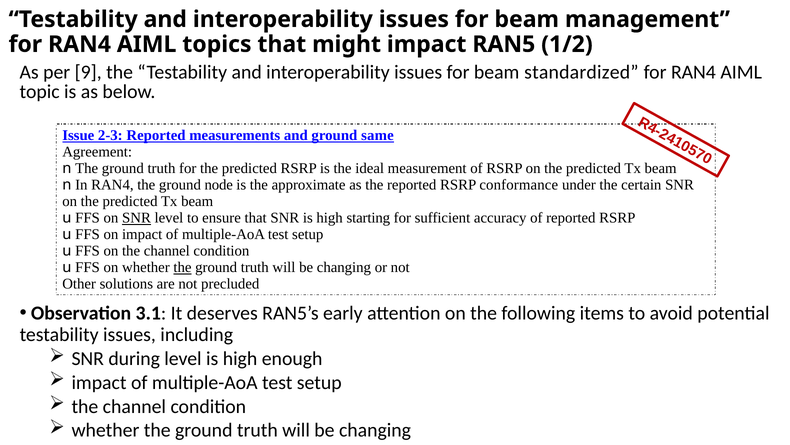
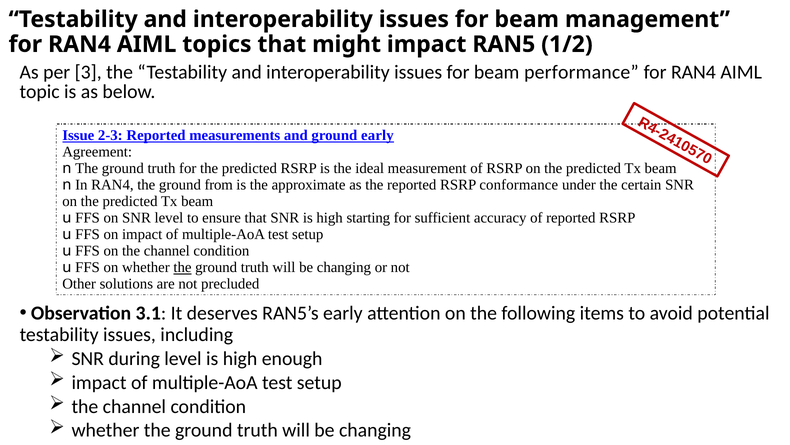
9: 9 -> 3
standardized: standardized -> performance
ground same: same -> early
node: node -> from
SNR at (137, 218) underline: present -> none
